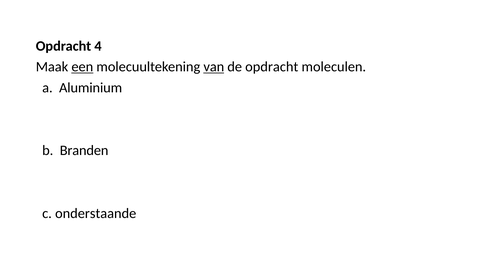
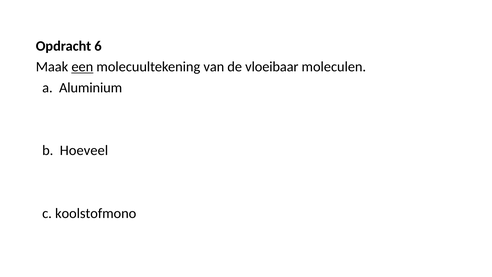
4: 4 -> 6
van underline: present -> none
de opdracht: opdracht -> vloeibaar
Branden: Branden -> Hoeveel
onderstaande: onderstaande -> koolstofmono
